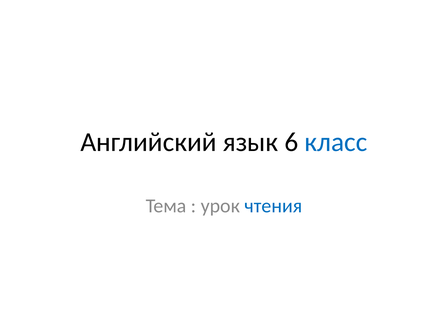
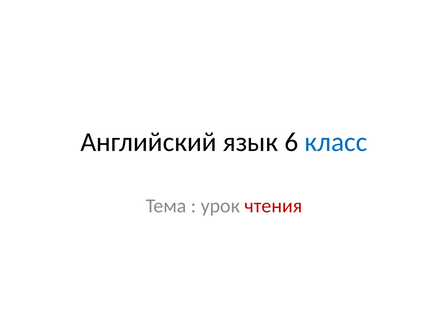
чтения colour: blue -> red
